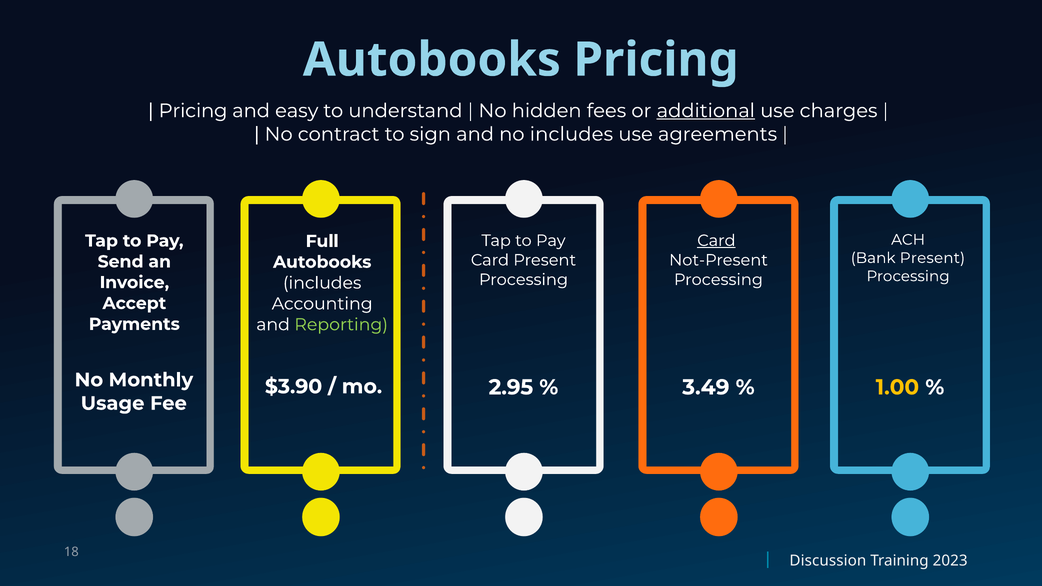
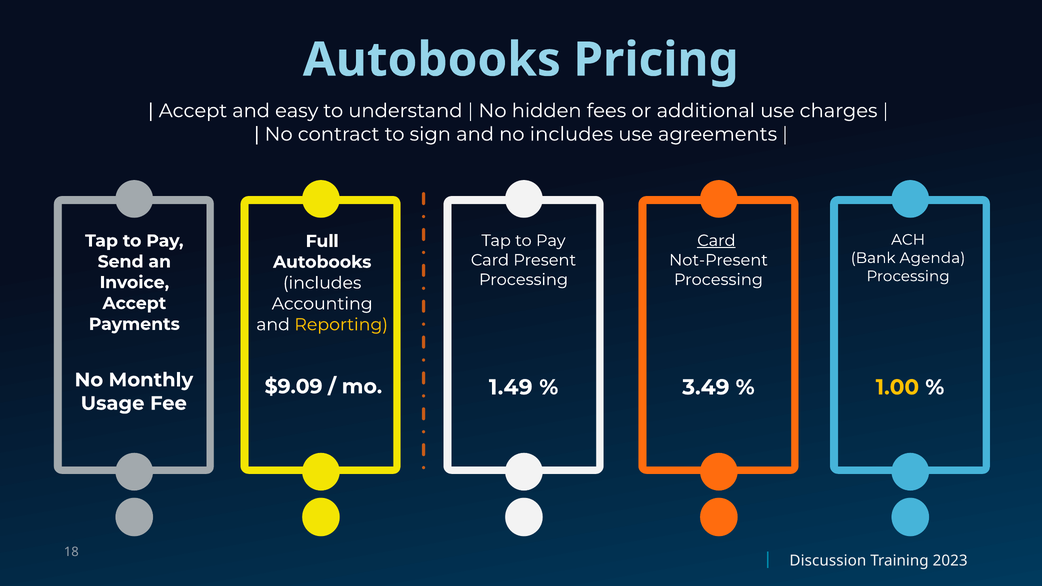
Pricing at (193, 111): Pricing -> Accept
additional underline: present -> none
Bank Present: Present -> Agenda
Reporting colour: light green -> yellow
$3.90: $3.90 -> $9.09
2.95: 2.95 -> 1.49
